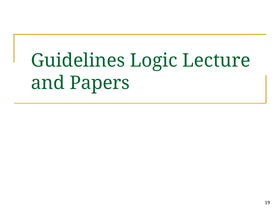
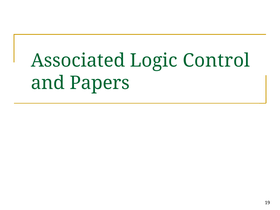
Guidelines: Guidelines -> Associated
Lecture: Lecture -> Control
